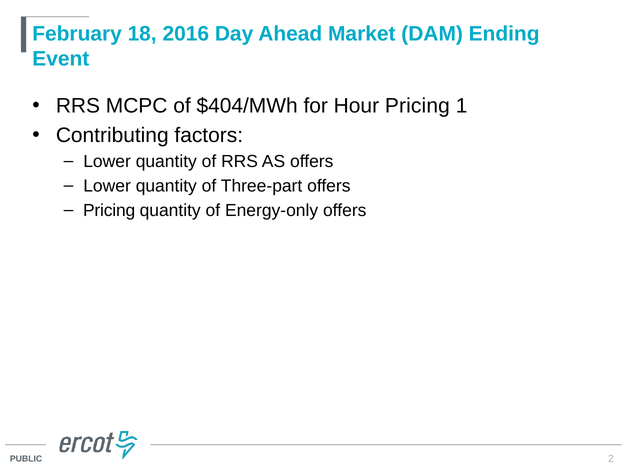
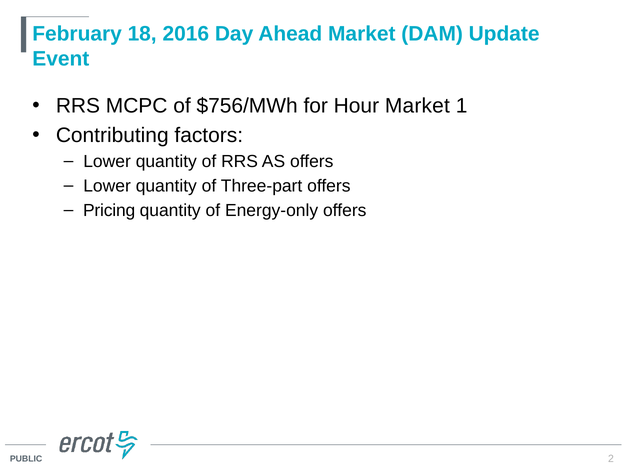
Ending: Ending -> Update
$404/MWh: $404/MWh -> $756/MWh
Hour Pricing: Pricing -> Market
